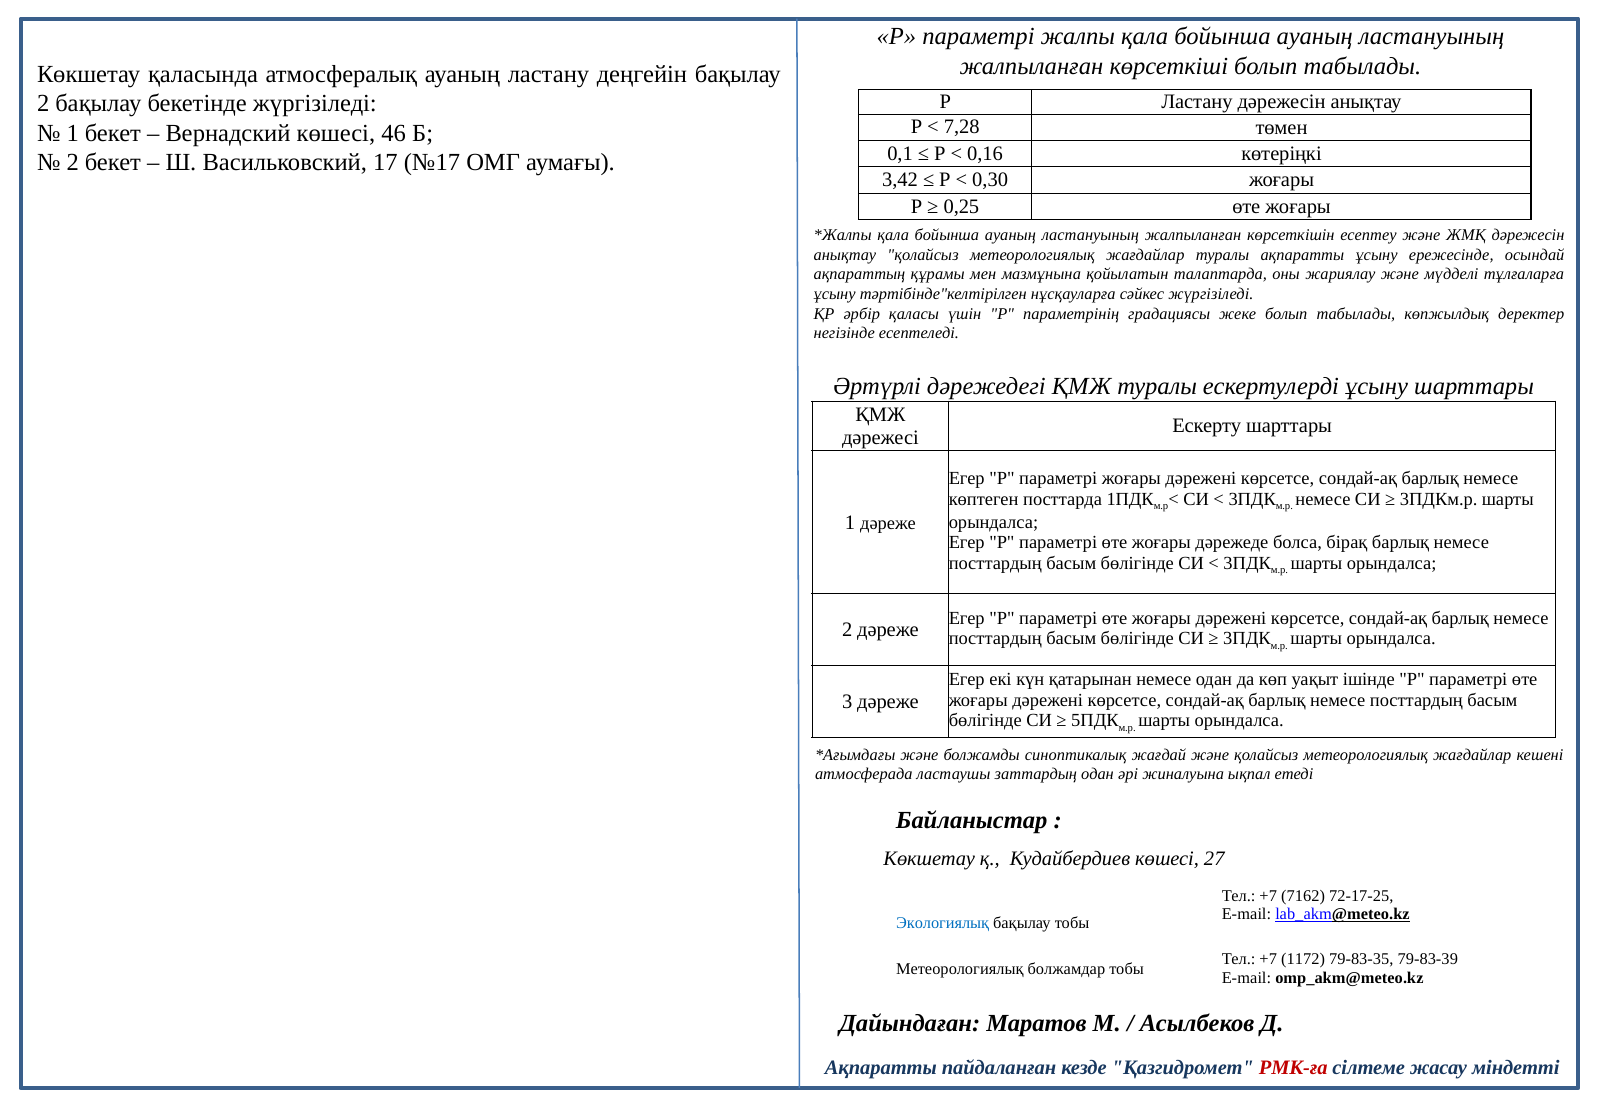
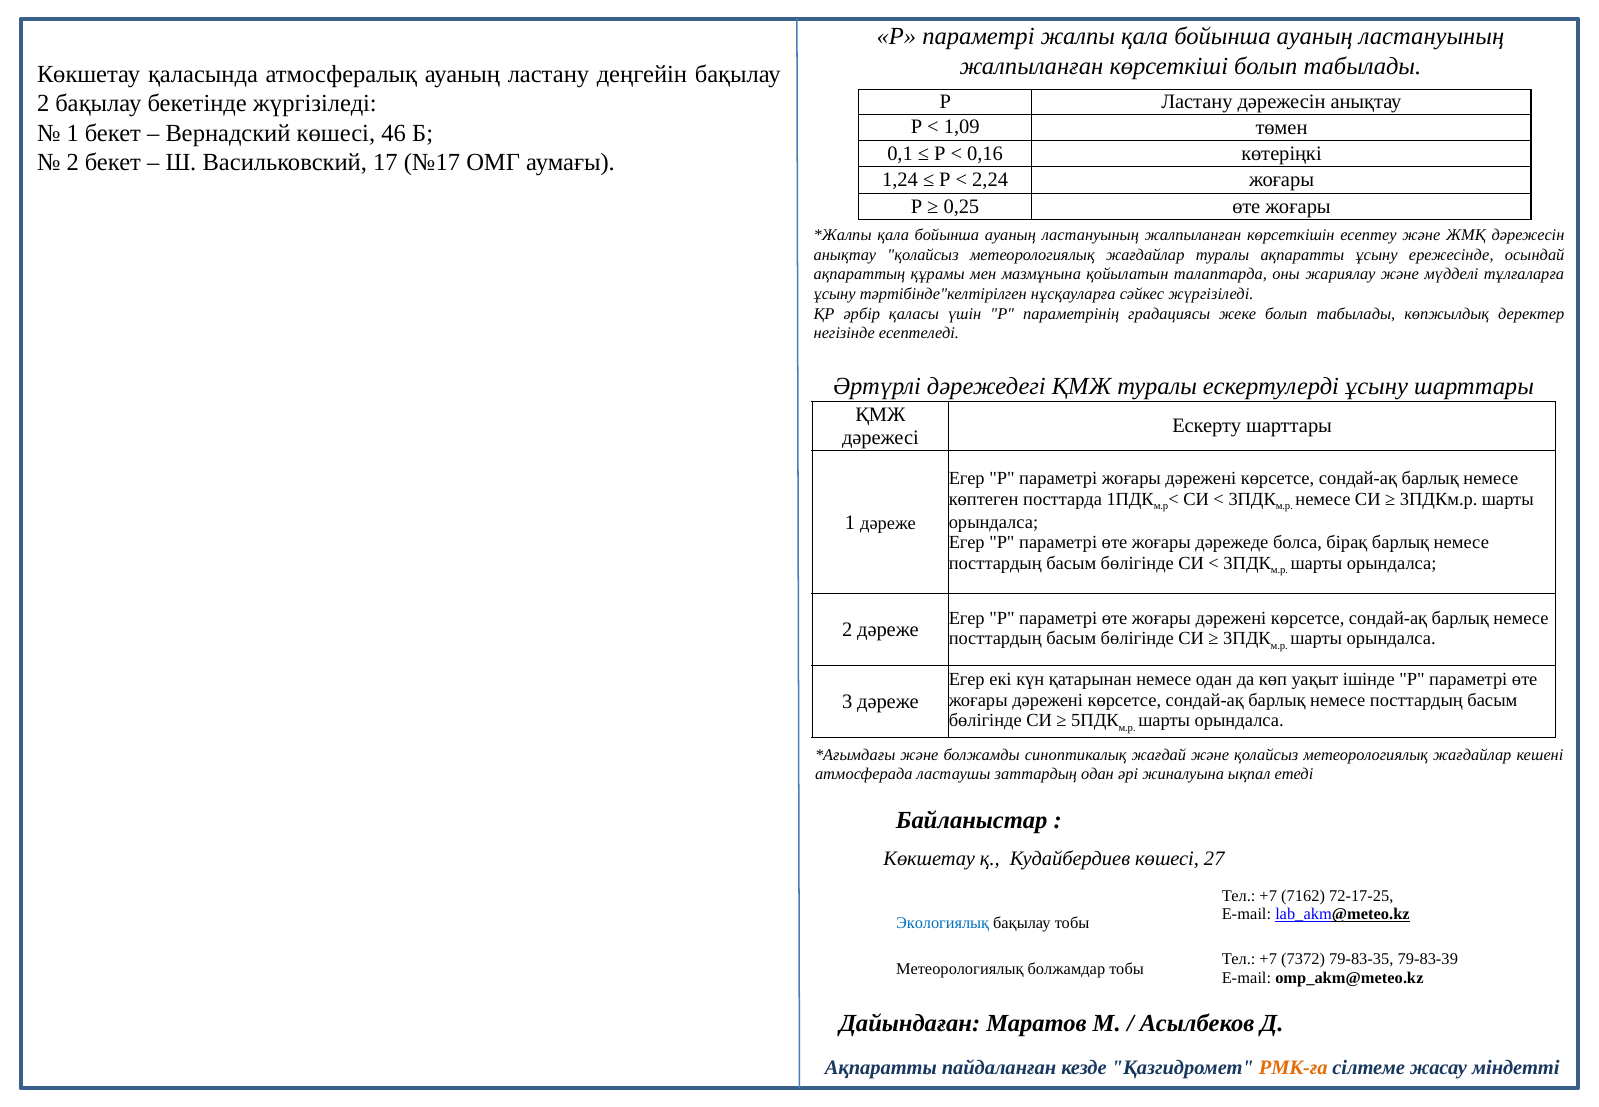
7,28: 7,28 -> 1,09
3,42: 3,42 -> 1,24
0,30: 0,30 -> 2,24
1172: 1172 -> 7372
РМК-ға colour: red -> orange
